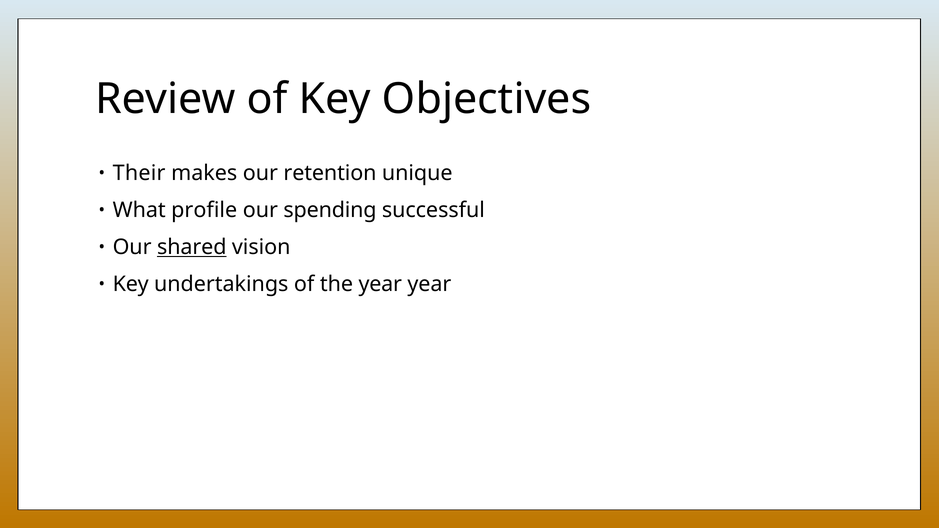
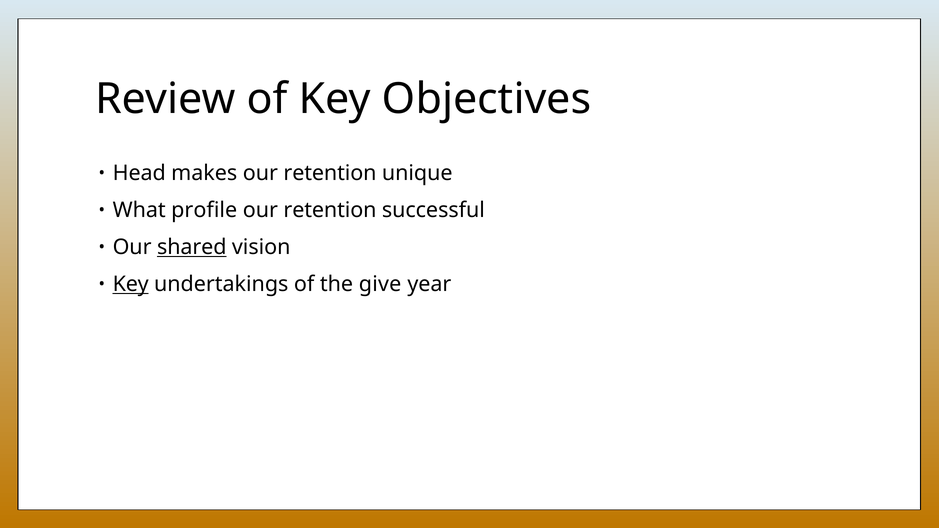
Their: Their -> Head
spending at (330, 210): spending -> retention
Key at (131, 284) underline: none -> present
the year: year -> give
